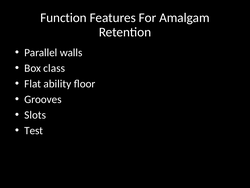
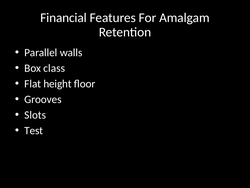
Function: Function -> Financial
ability: ability -> height
